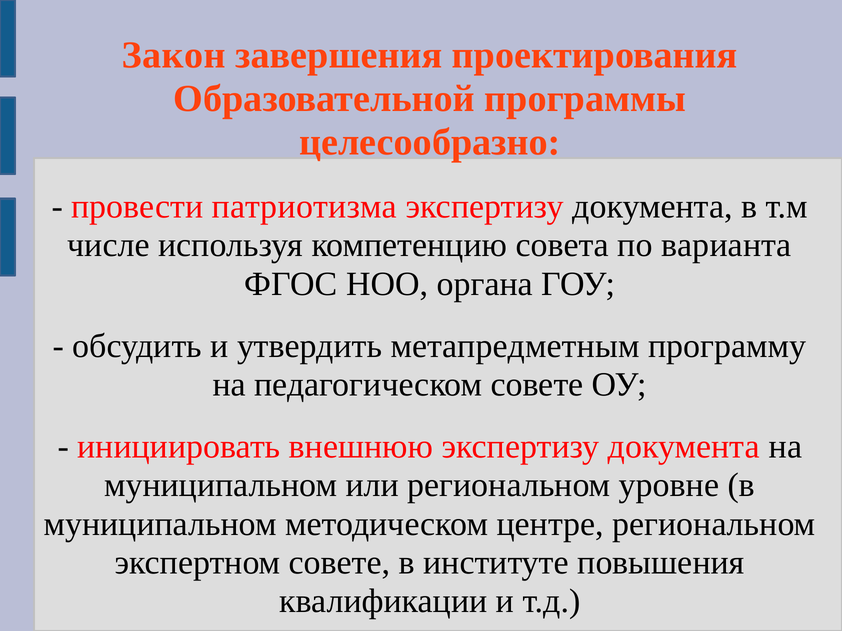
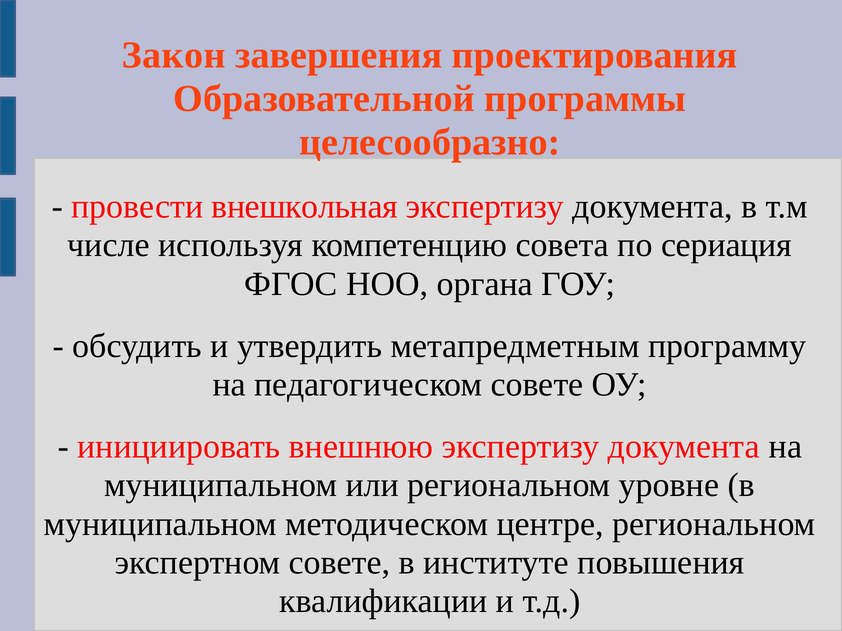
патриотизма: патриотизма -> внешкольная
варианта: варианта -> сериация
